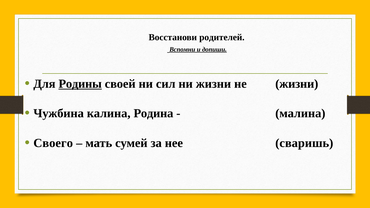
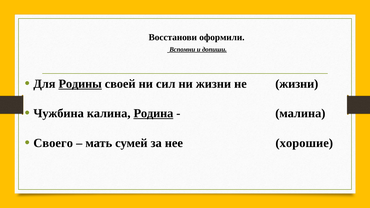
родителей: родителей -> оформили
Родина underline: none -> present
сваришь: сваришь -> хорошие
